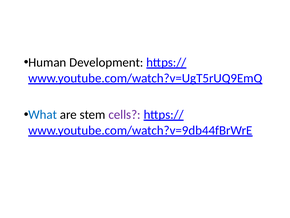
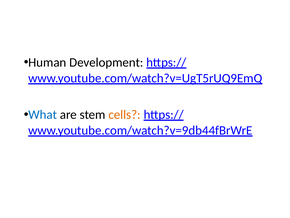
cells colour: purple -> orange
